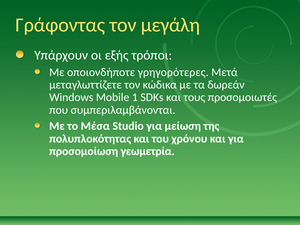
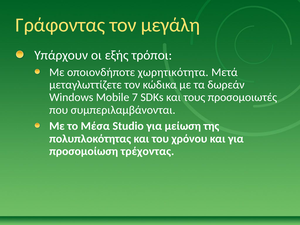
γρηγορότερες: γρηγορότερες -> χωρητικότητα
1: 1 -> 7
γεωμετρία: γεωμετρία -> τρέχοντας
